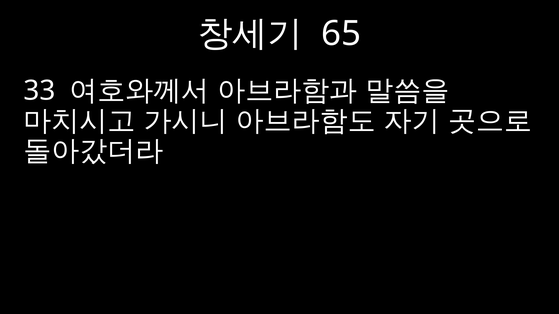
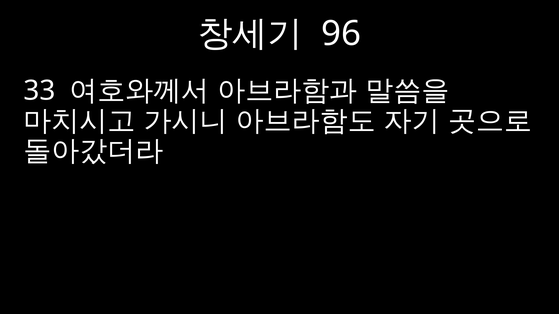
65: 65 -> 96
